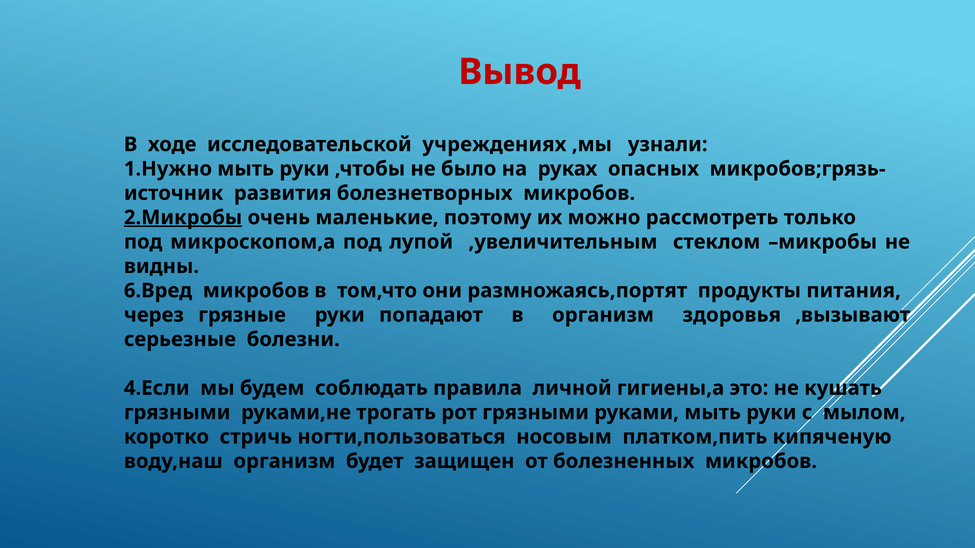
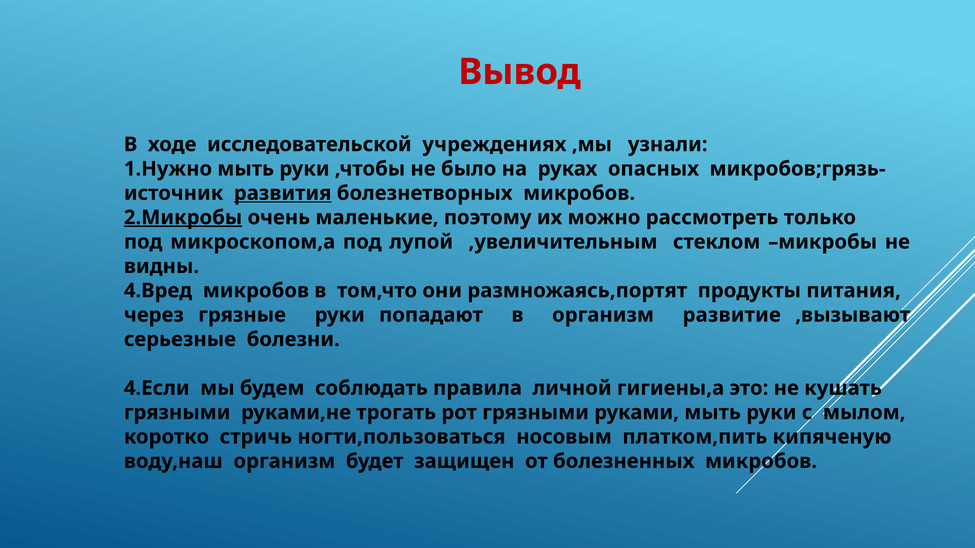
развития underline: none -> present
6.Вред: 6.Вред -> 4.Вред
здоровья: здоровья -> развитие
